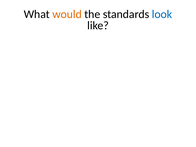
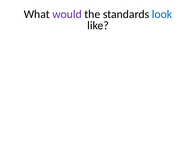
would colour: orange -> purple
